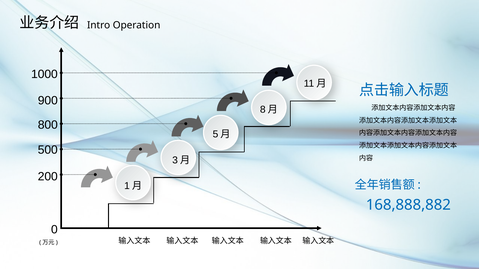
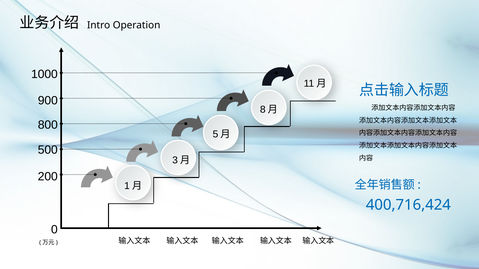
168,888,882: 168,888,882 -> 400,716,424
